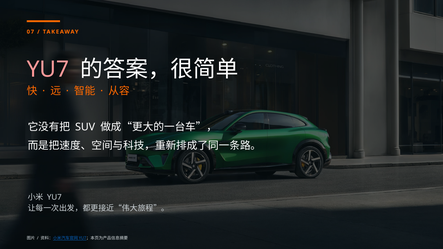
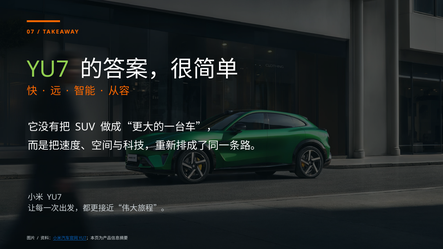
YU7 at (48, 69) colour: pink -> light green
